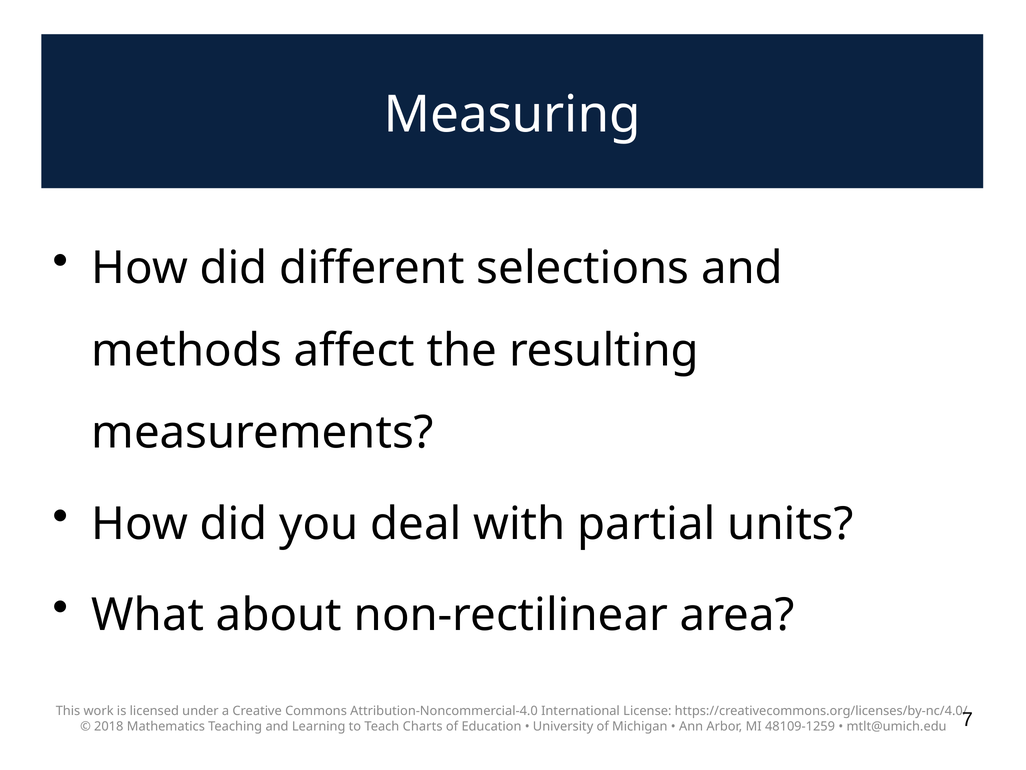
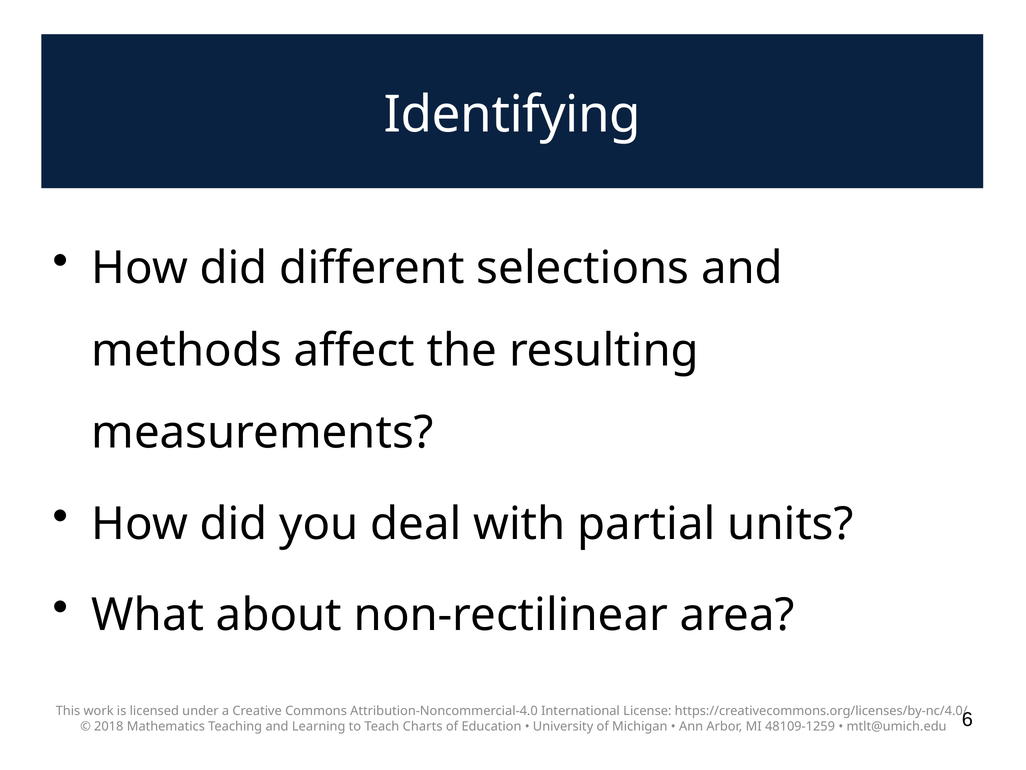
Measuring: Measuring -> Identifying
7: 7 -> 6
